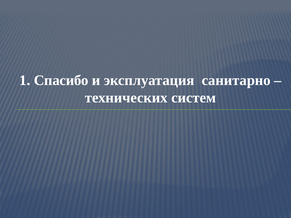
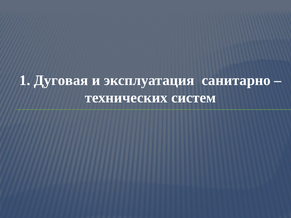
Спасибо: Спасибо -> Дуговая
